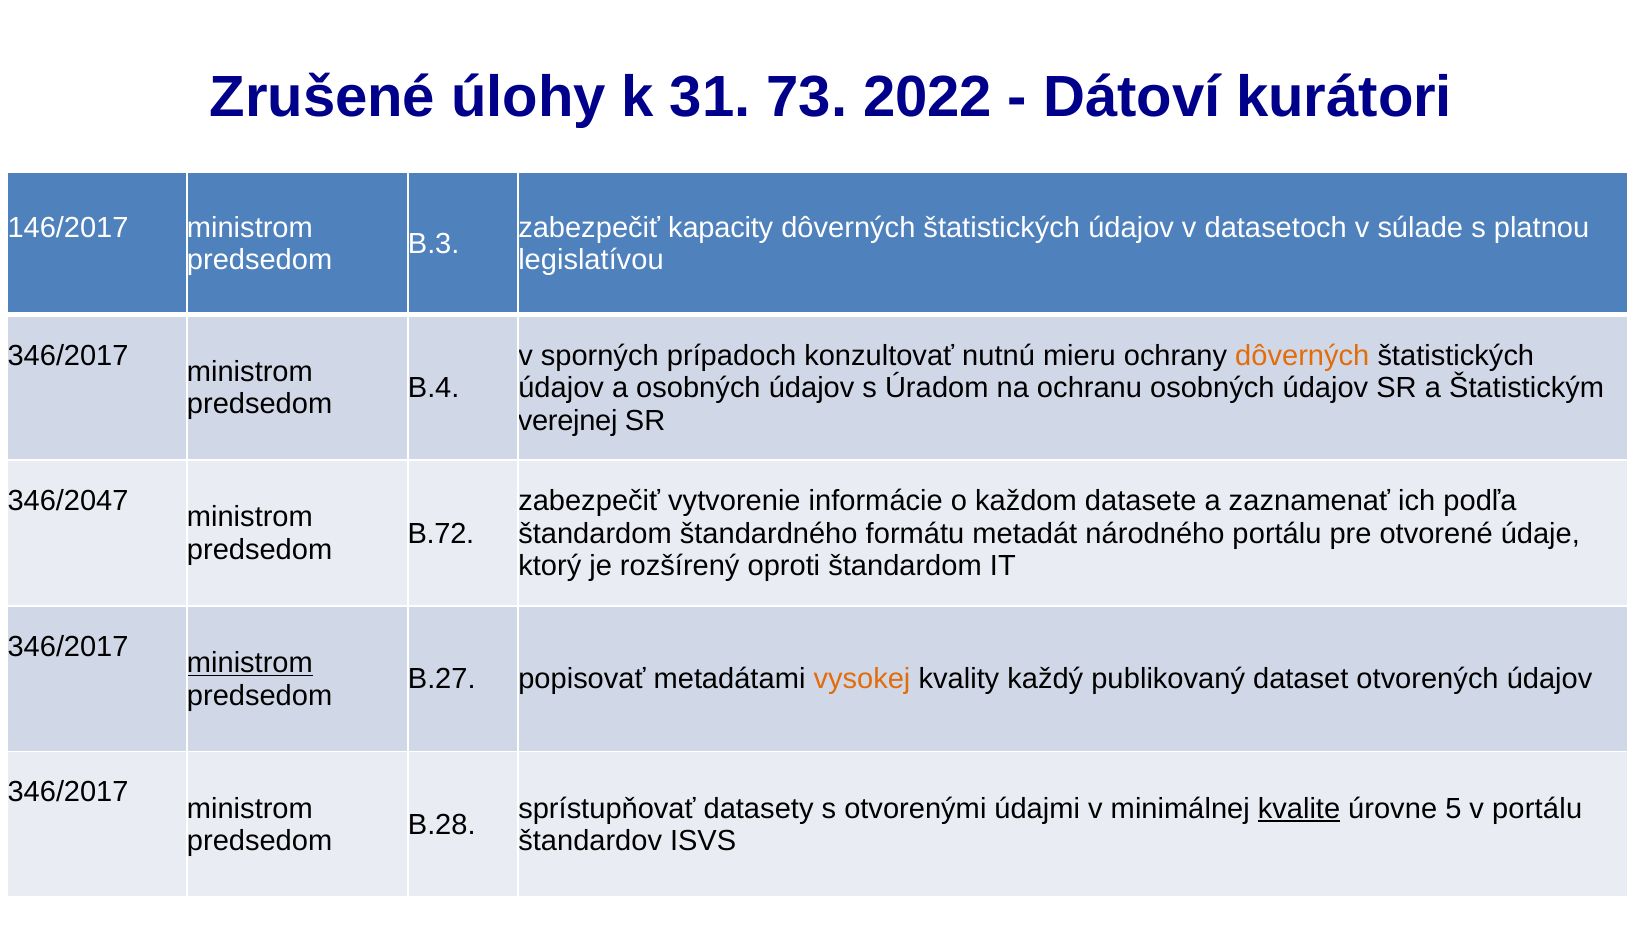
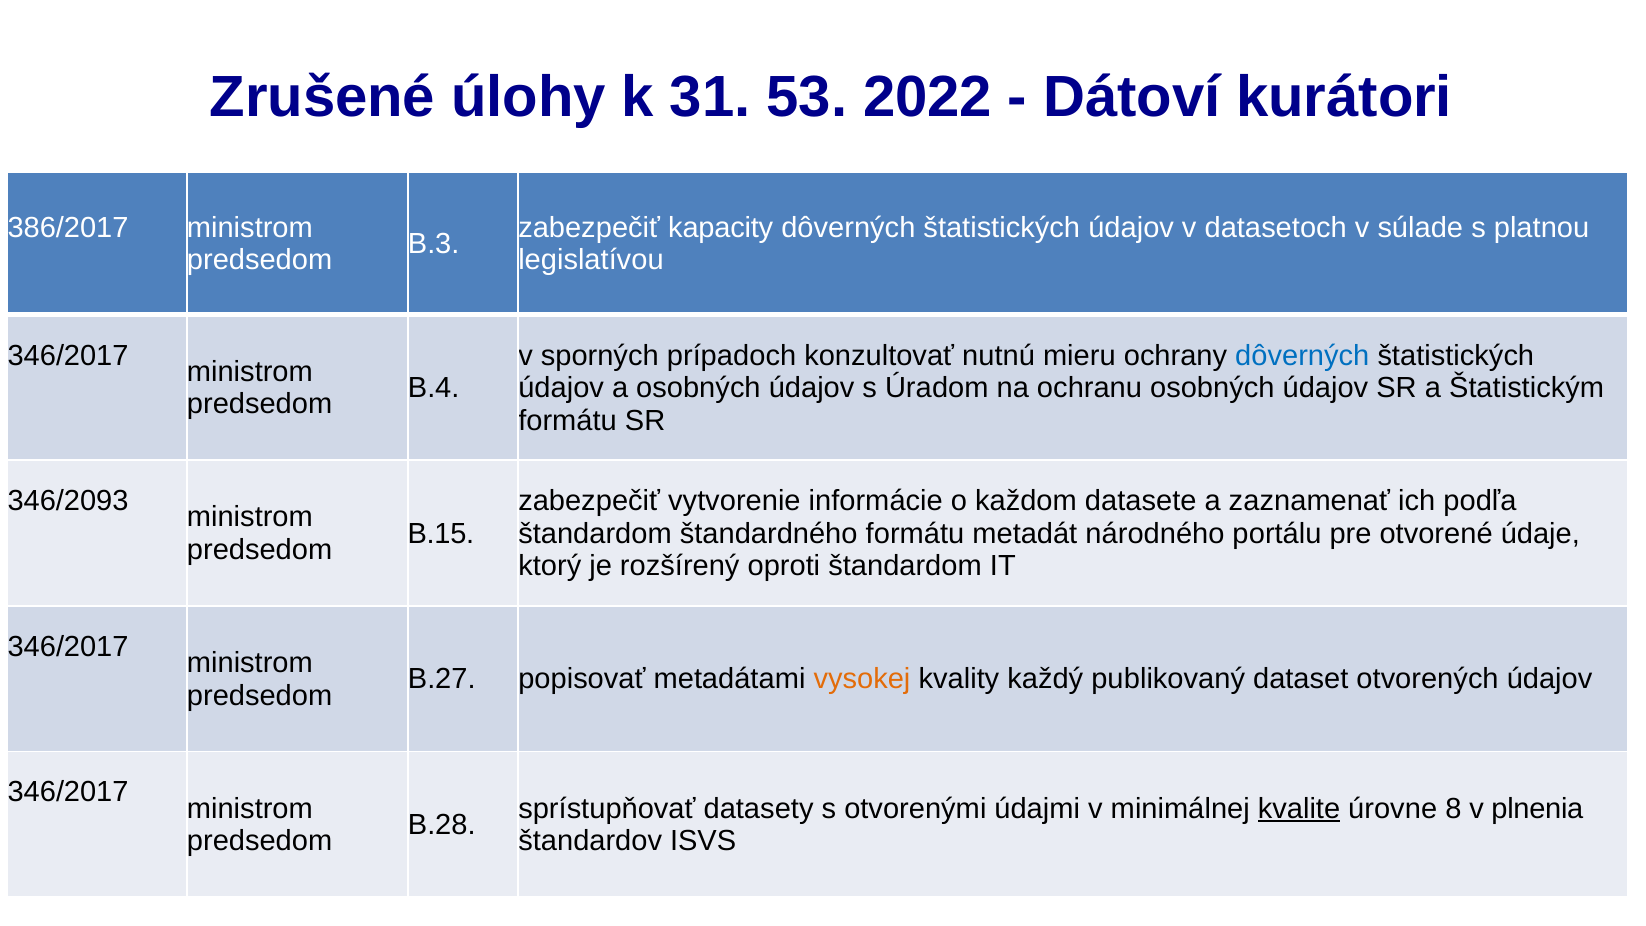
73: 73 -> 53
146/2017: 146/2017 -> 386/2017
dôverných at (1302, 355) colour: orange -> blue
verejnej at (568, 421): verejnej -> formátu
346/2047: 346/2047 -> 346/2093
B.72: B.72 -> B.15
ministrom at (250, 663) underline: present -> none
5: 5 -> 8
v portálu: portálu -> plnenia
